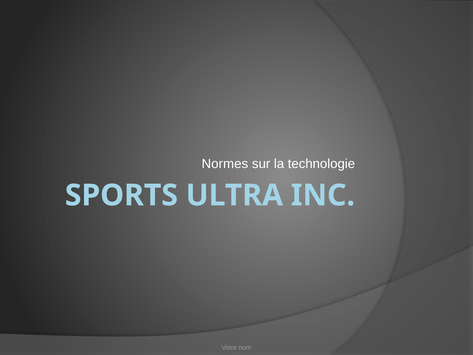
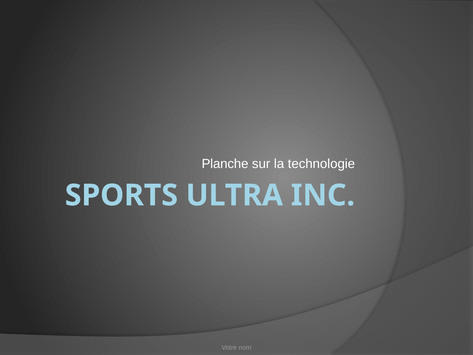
Normes: Normes -> Planche
